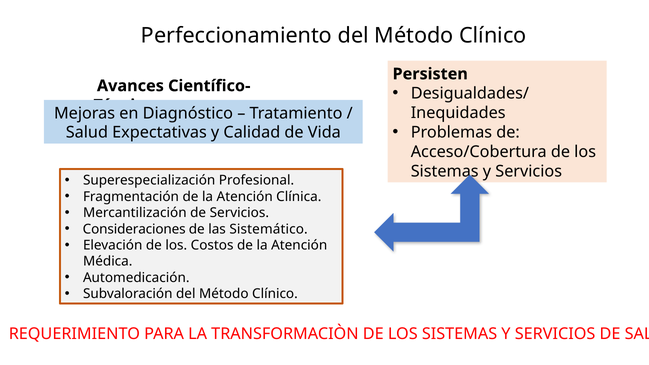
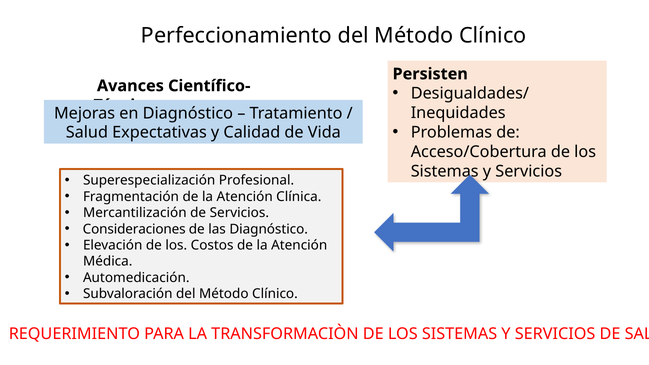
las Sistemático: Sistemático -> Diagnóstico
